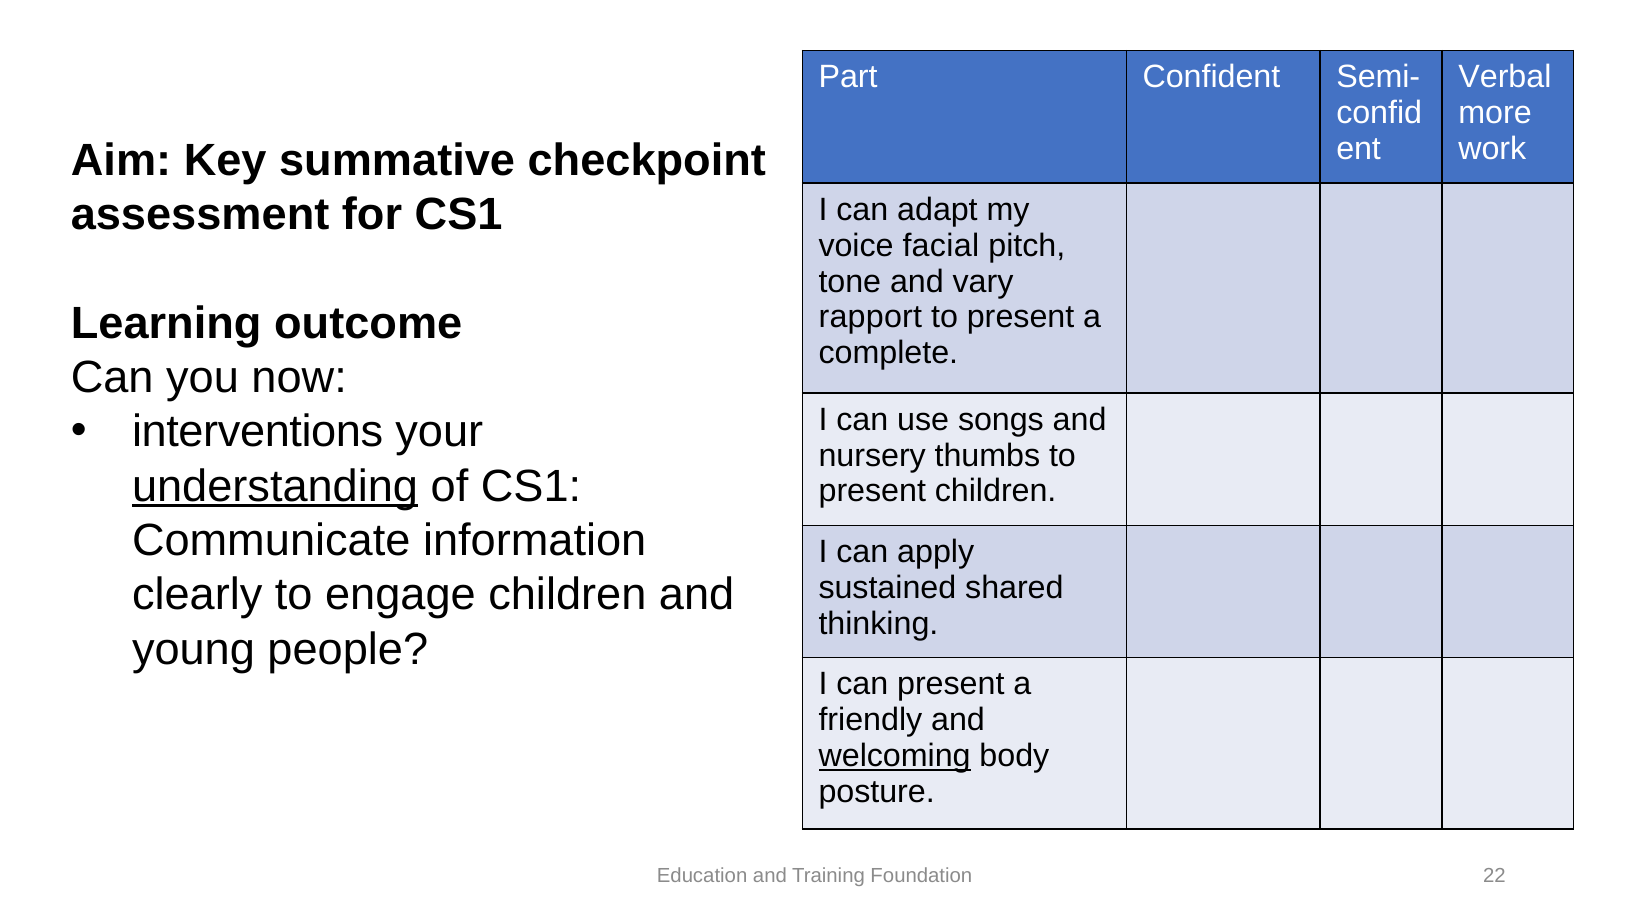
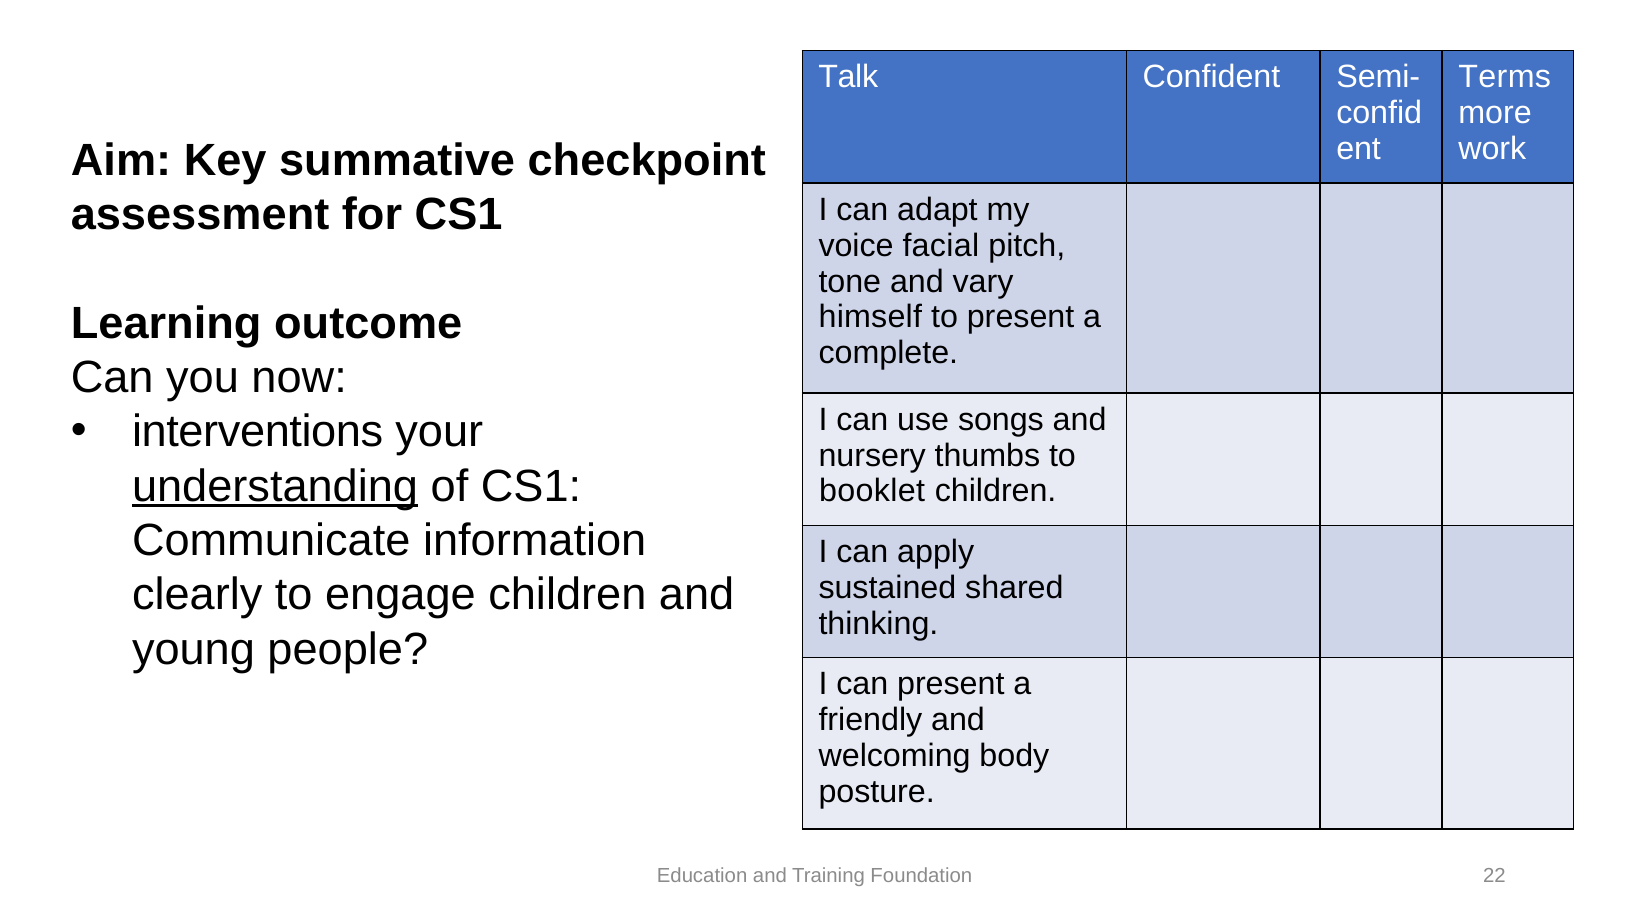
Part: Part -> Talk
Verbal: Verbal -> Terms
rapport: rapport -> himself
present at (872, 491): present -> booklet
welcoming underline: present -> none
